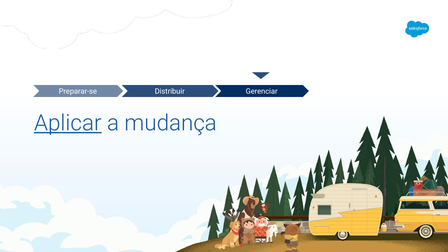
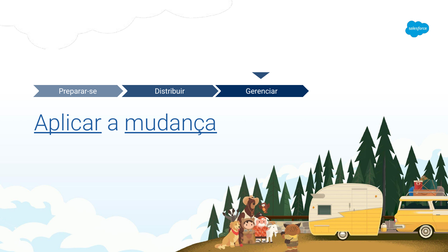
mudança underline: none -> present
